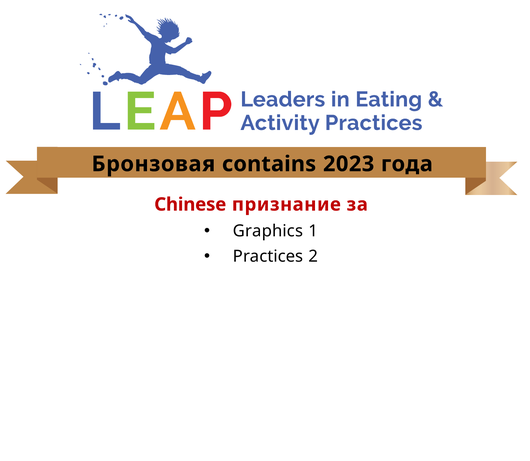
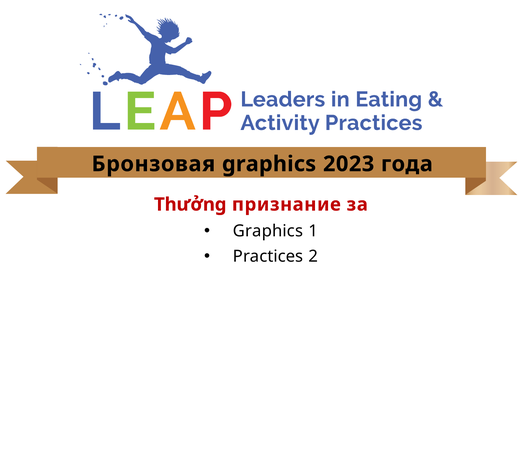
Бронзовая contains: contains -> graphics
Chinese: Chinese -> Thưởng
